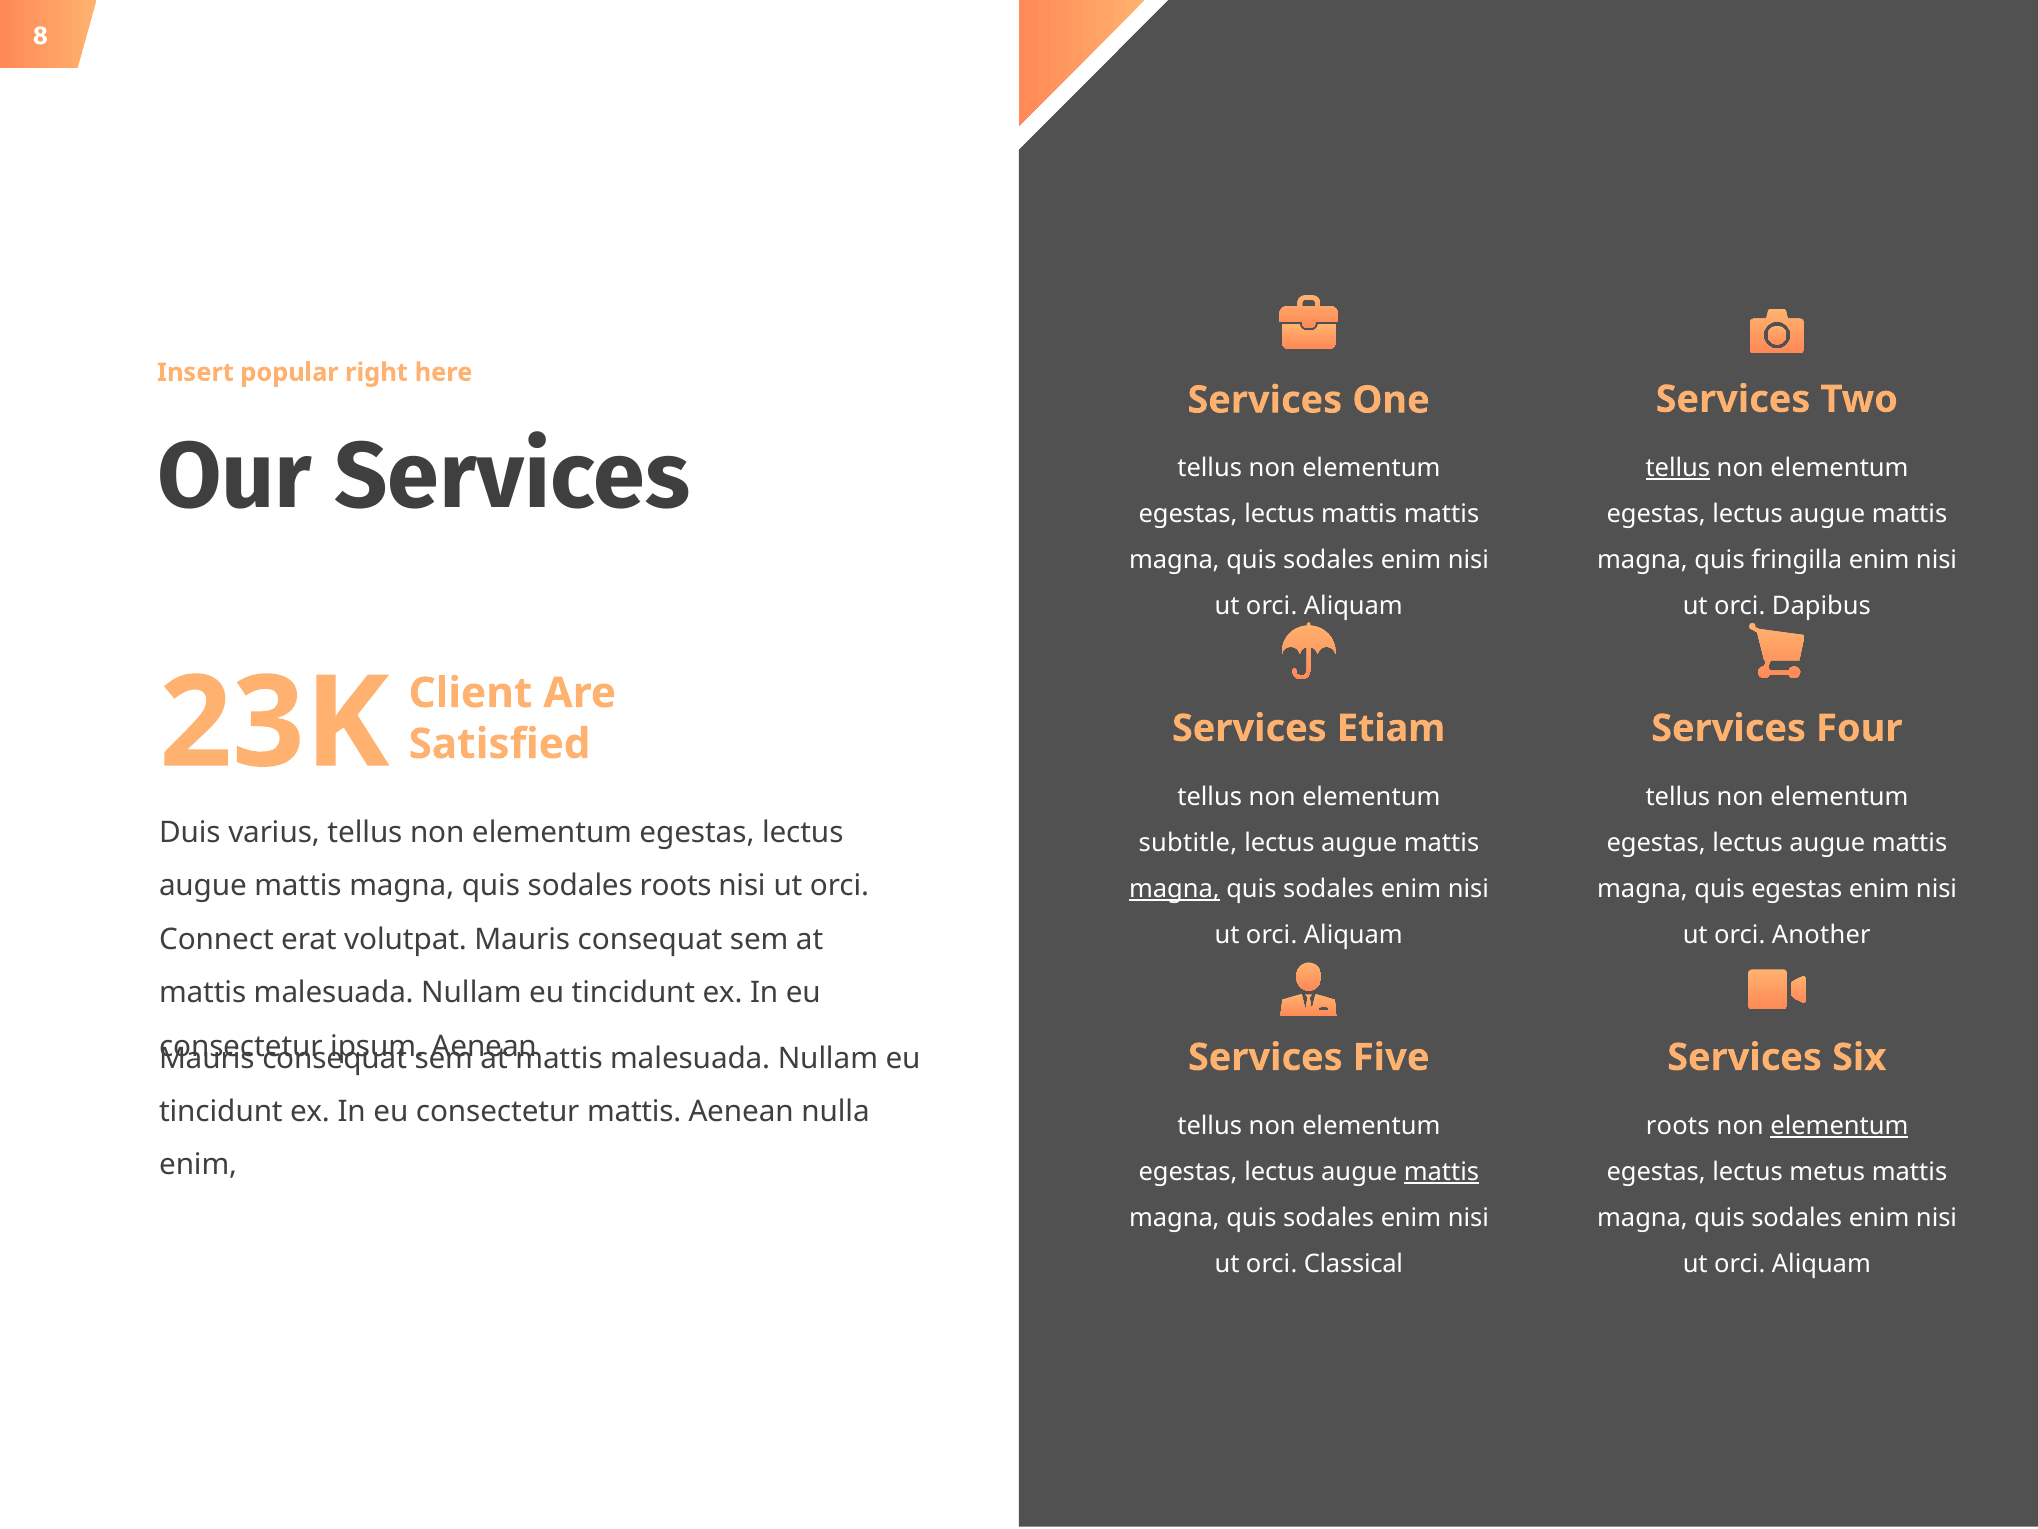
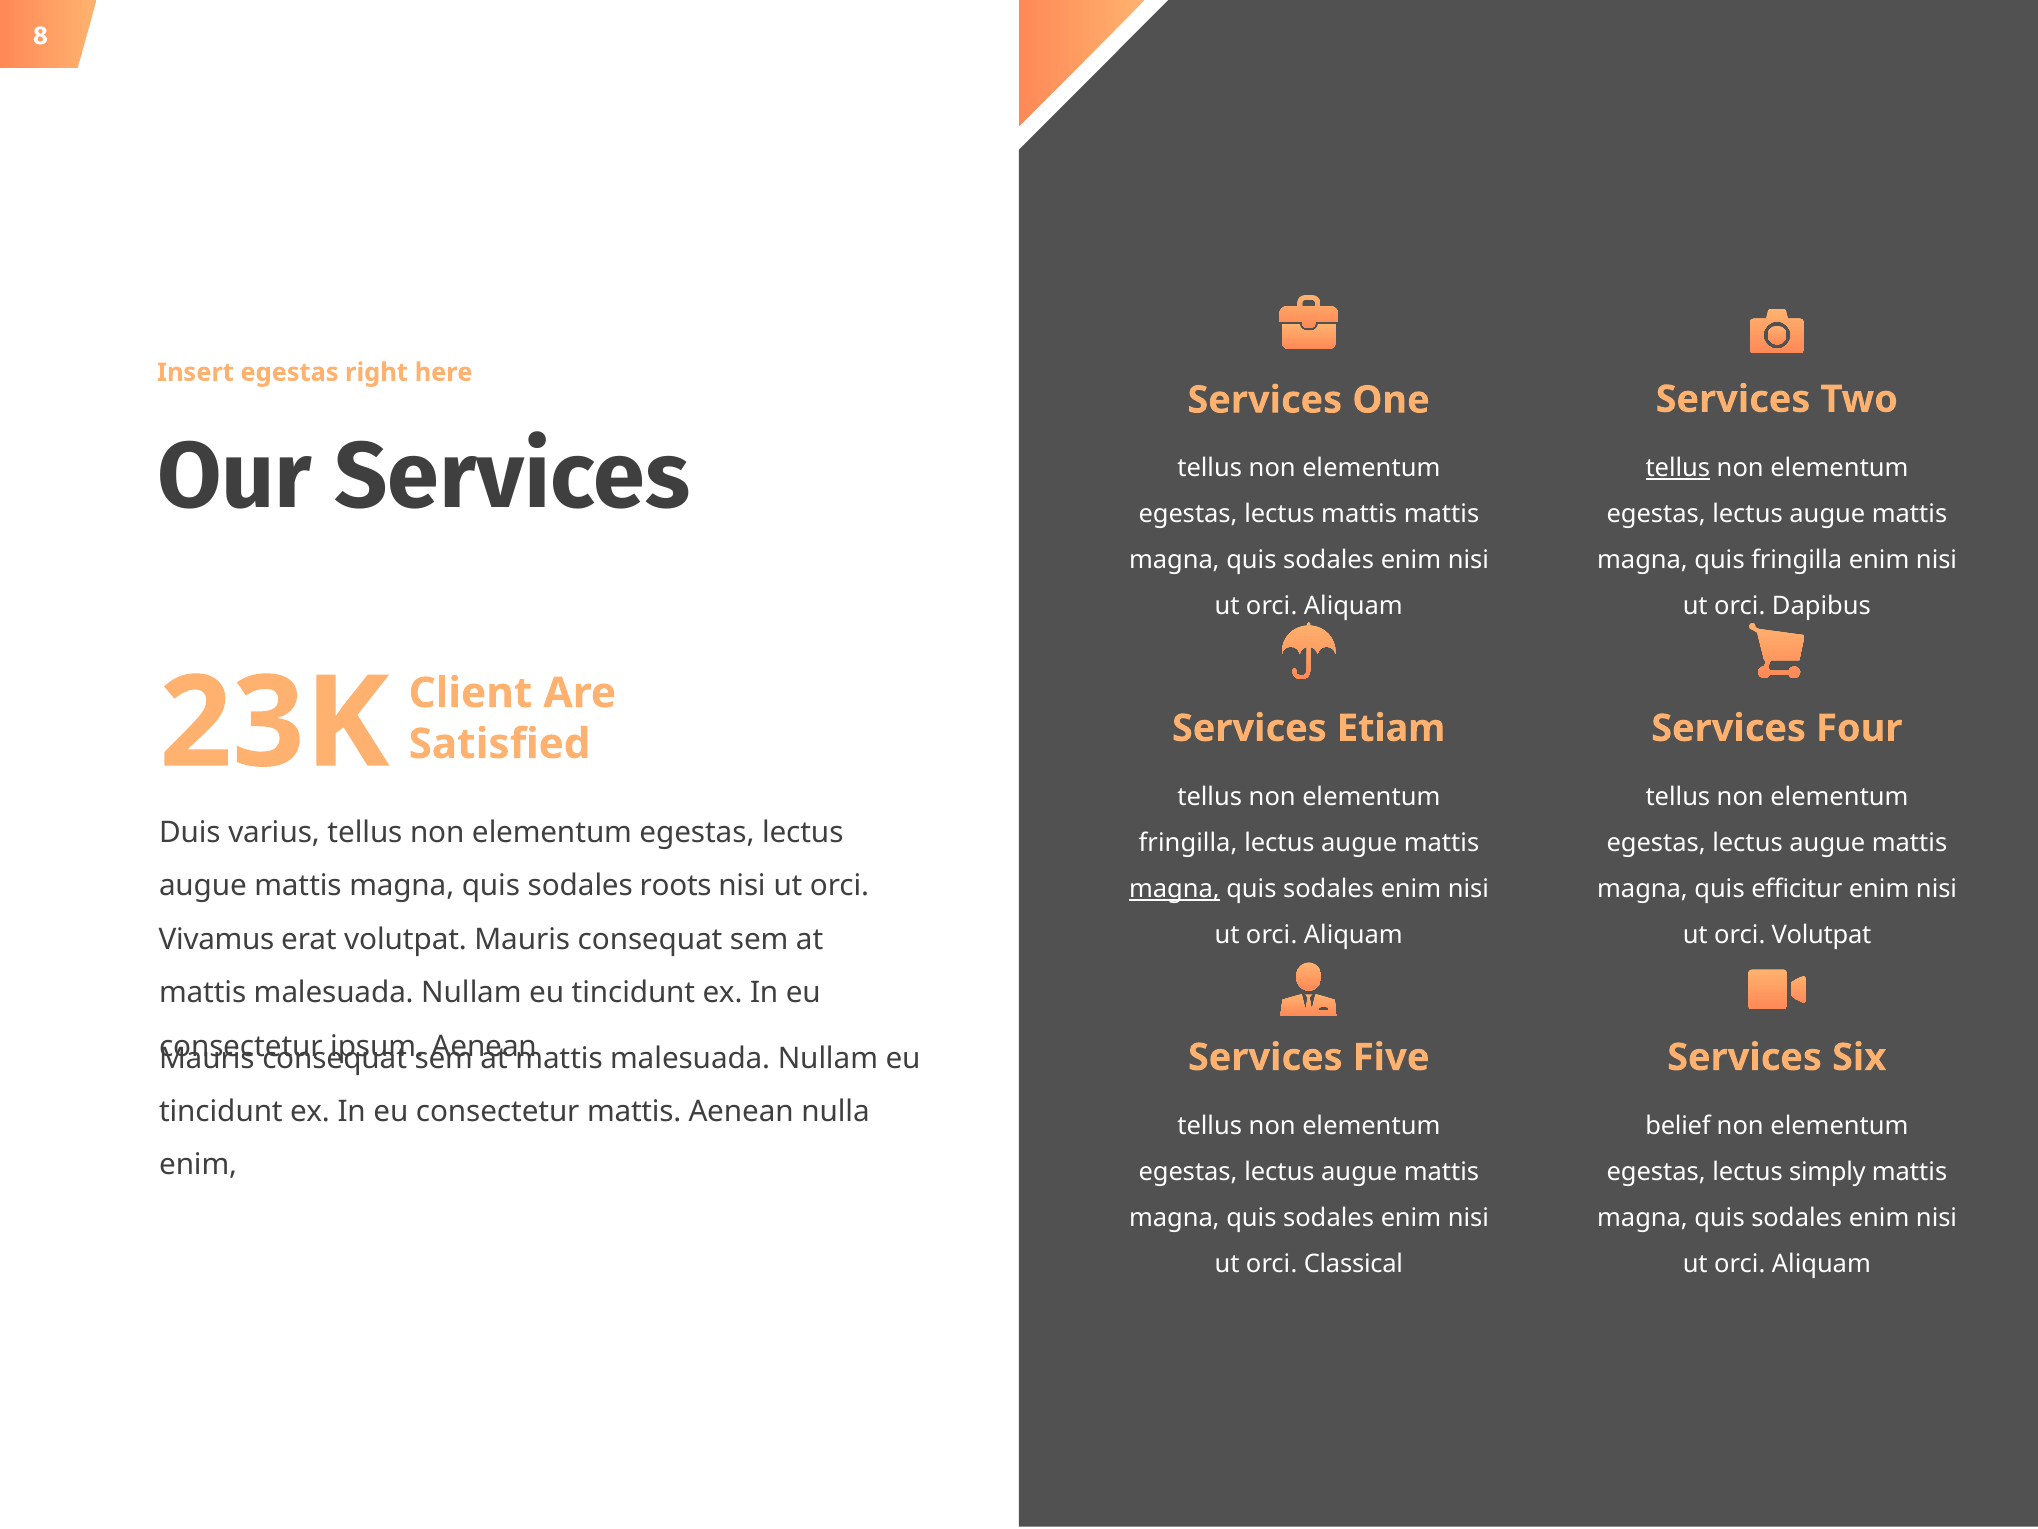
Insert popular: popular -> egestas
subtitle at (1188, 843): subtitle -> fringilla
quis egestas: egestas -> efficitur
orci Another: Another -> Volutpat
Connect: Connect -> Vivamus
roots at (1678, 1126): roots -> belief
elementum at (1839, 1126) underline: present -> none
mattis at (1442, 1172) underline: present -> none
metus: metus -> simply
